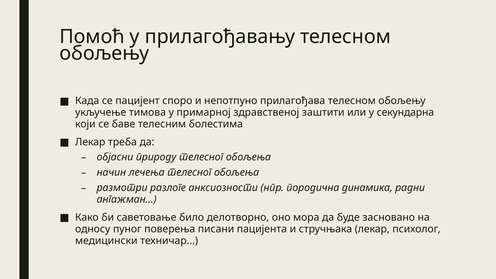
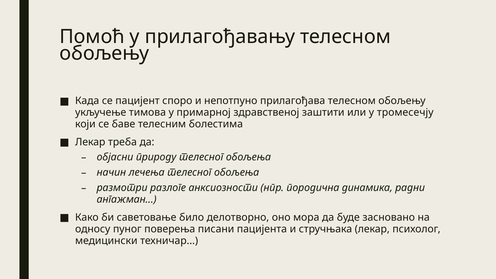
секундарна: секундарна -> тромесечју
